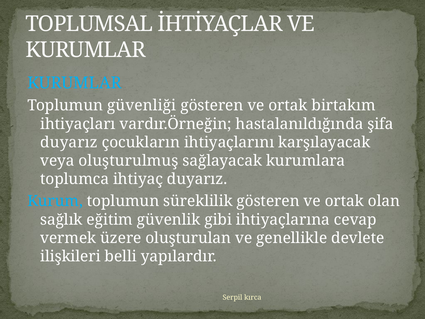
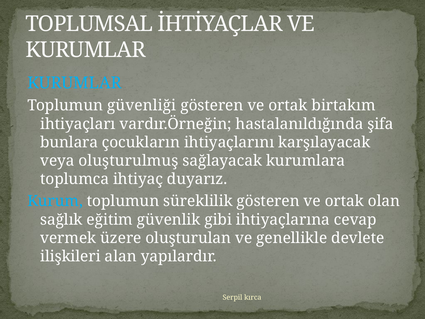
duyarız at (69, 142): duyarız -> bunlara
belli: belli -> alan
